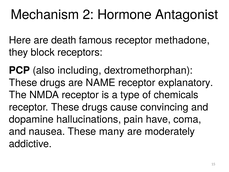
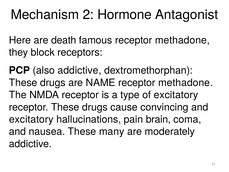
also including: including -> addictive
explanatory at (186, 83): explanatory -> methadone
of chemicals: chemicals -> excitatory
dopamine at (31, 119): dopamine -> excitatory
have: have -> brain
